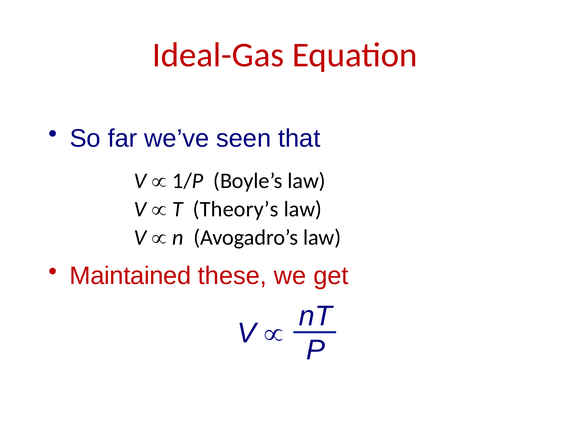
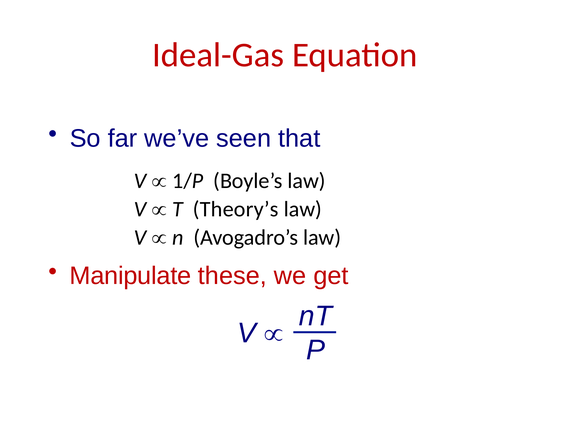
Maintained: Maintained -> Manipulate
